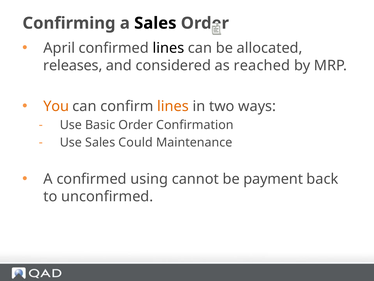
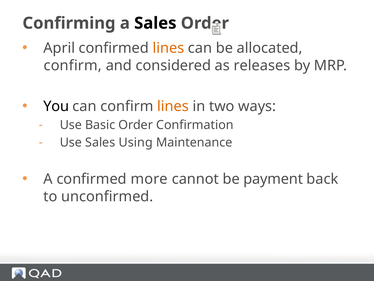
lines at (168, 48) colour: black -> orange
releases at (73, 65): releases -> confirm
reached: reached -> releases
You colour: orange -> black
Could: Could -> Using
using: using -> more
